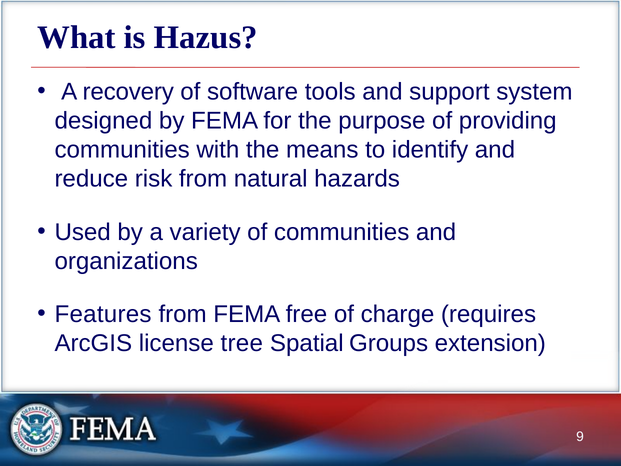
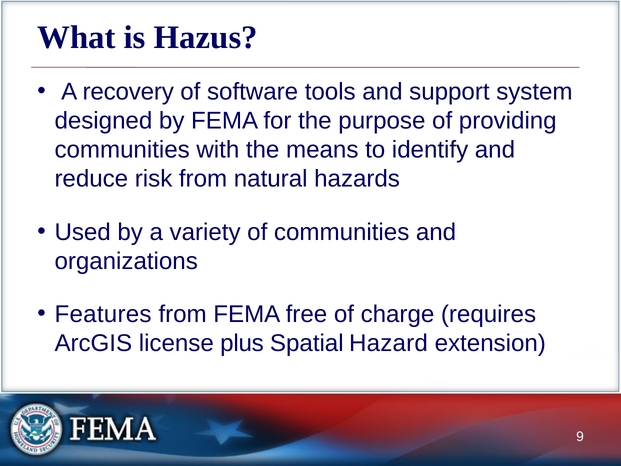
tree: tree -> plus
Groups: Groups -> Hazard
